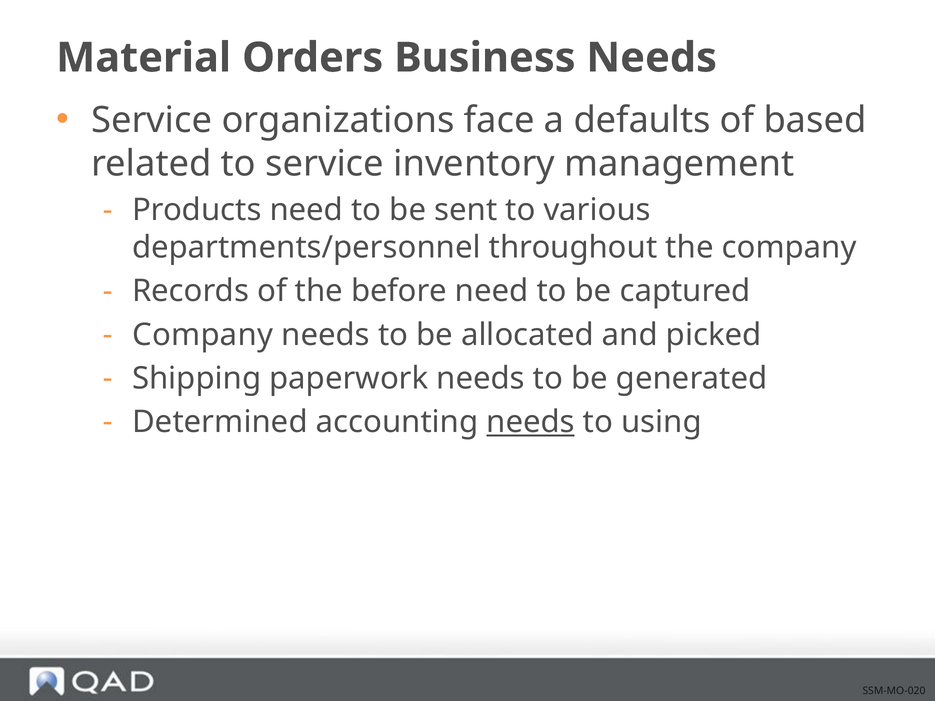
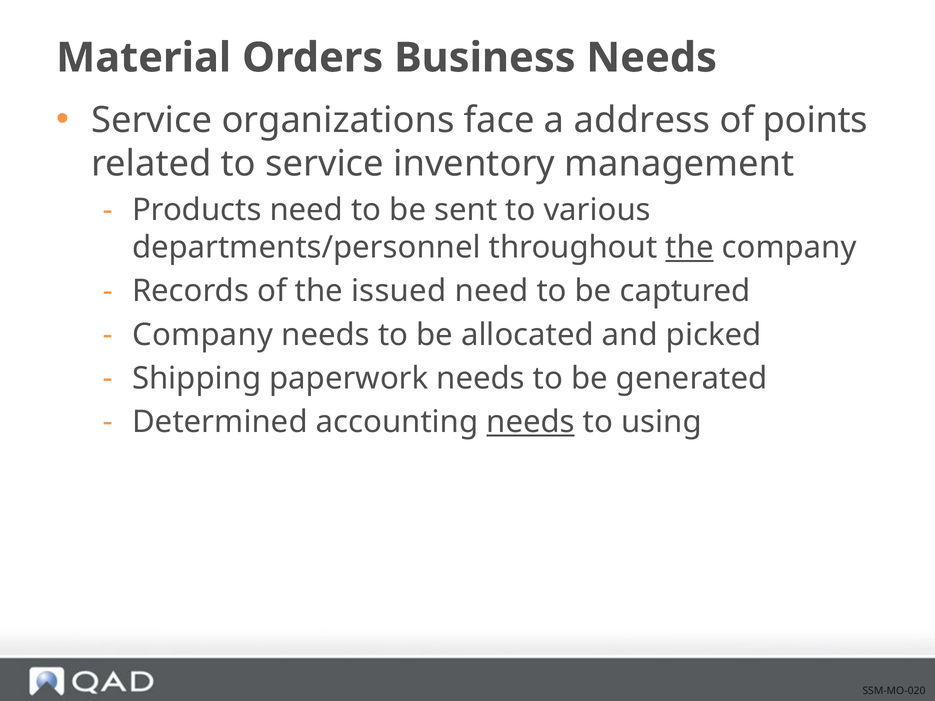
defaults: defaults -> address
based: based -> points
the at (690, 248) underline: none -> present
before: before -> issued
